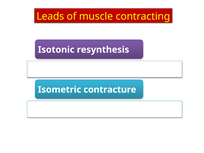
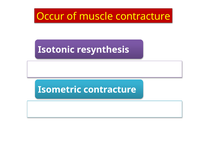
Leads: Leads -> Occur
muscle contracting: contracting -> contracture
